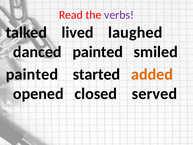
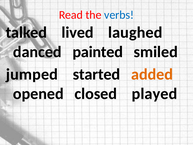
verbs colour: purple -> blue
painted at (32, 74): painted -> jumped
served: served -> played
